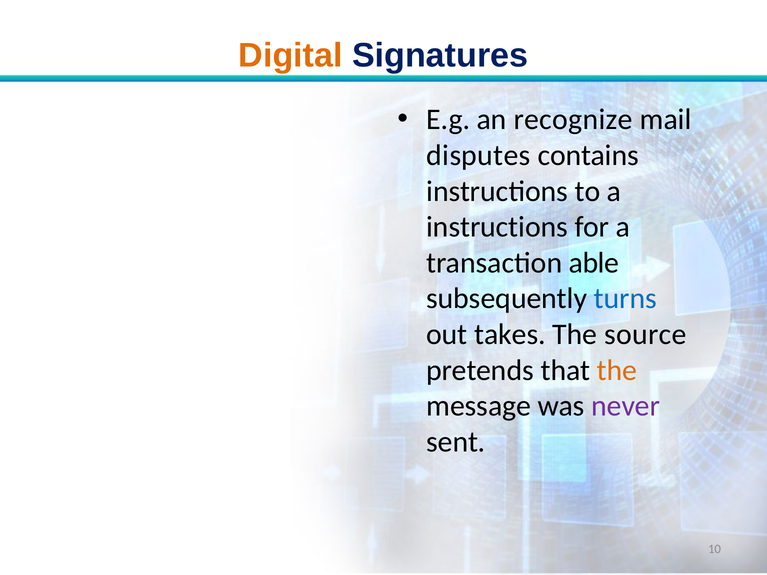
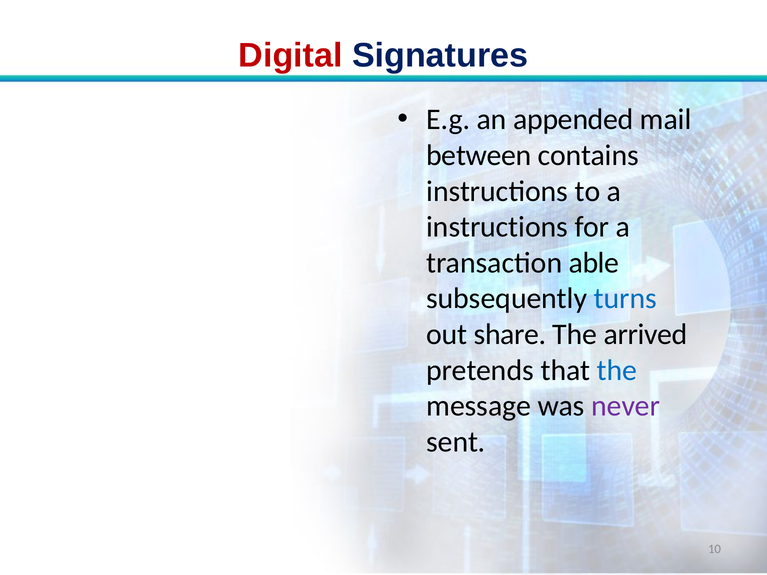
Digital colour: orange -> red
recognize: recognize -> appended
disputes: disputes -> between
takes: takes -> share
source: source -> arrived
the at (617, 370) colour: orange -> blue
